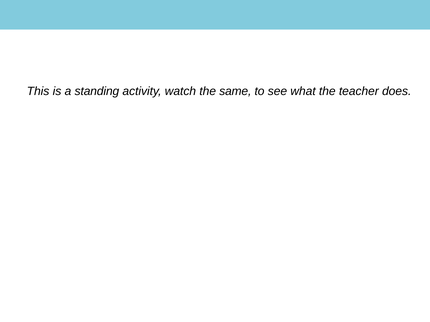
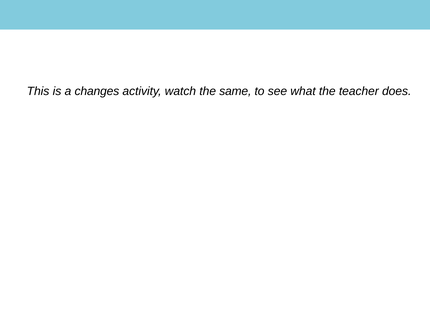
standing: standing -> changes
